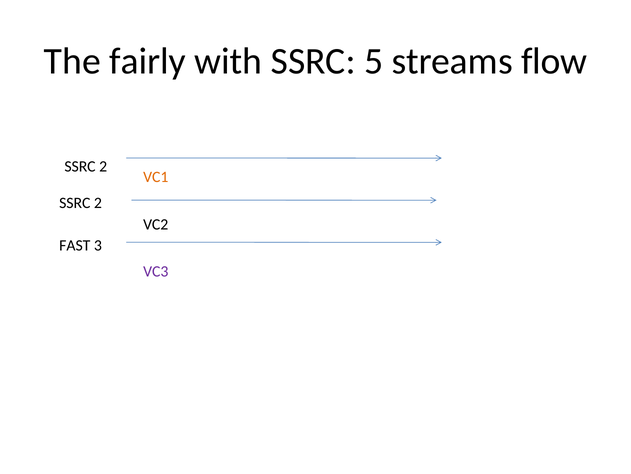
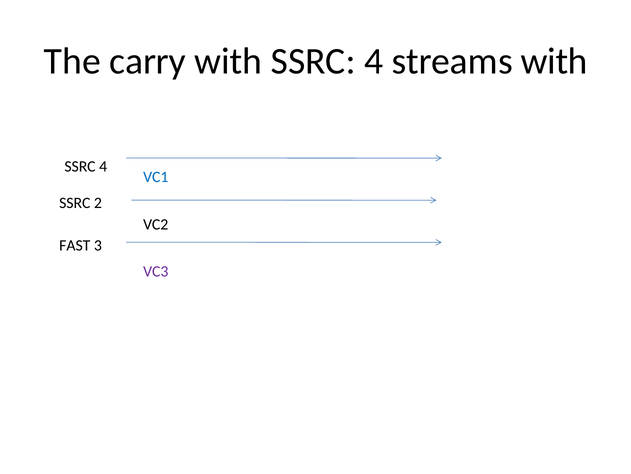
fairly: fairly -> carry
5 at (374, 61): 5 -> 4
streams flow: flow -> with
2 at (103, 166): 2 -> 4
VC1 colour: orange -> blue
